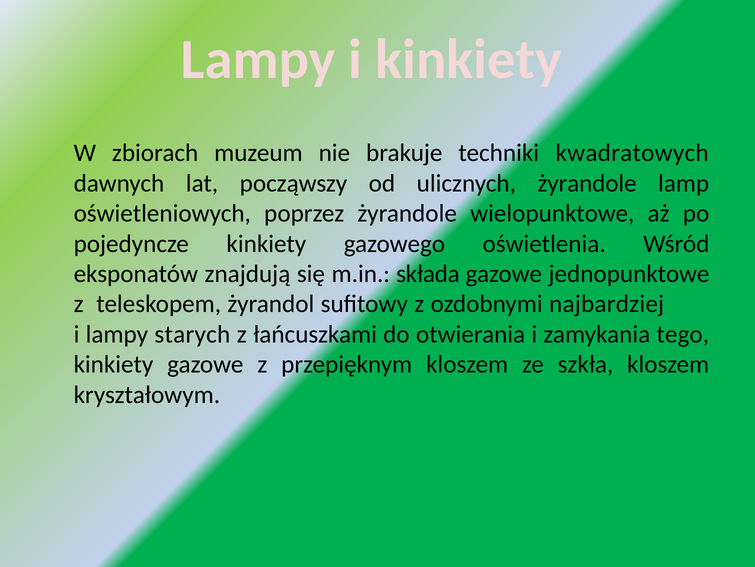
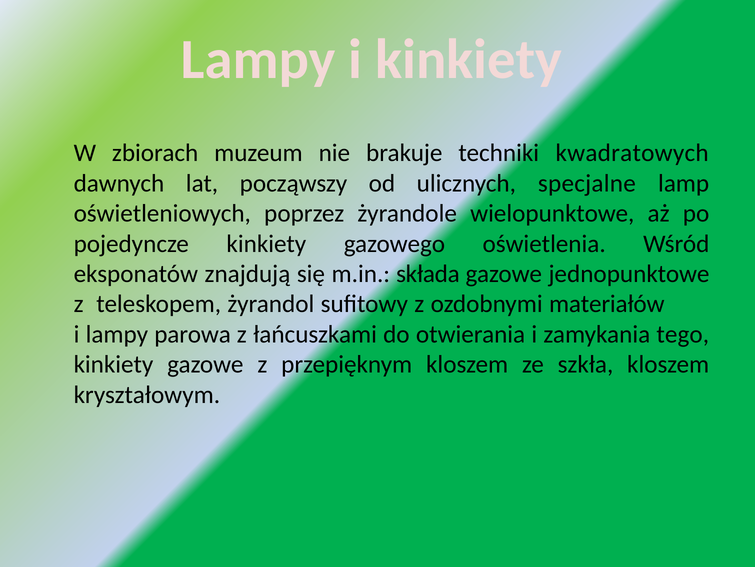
ulicznych żyrandole: żyrandole -> specjalne
najbardziej: najbardziej -> materiałów
starych: starych -> parowa
